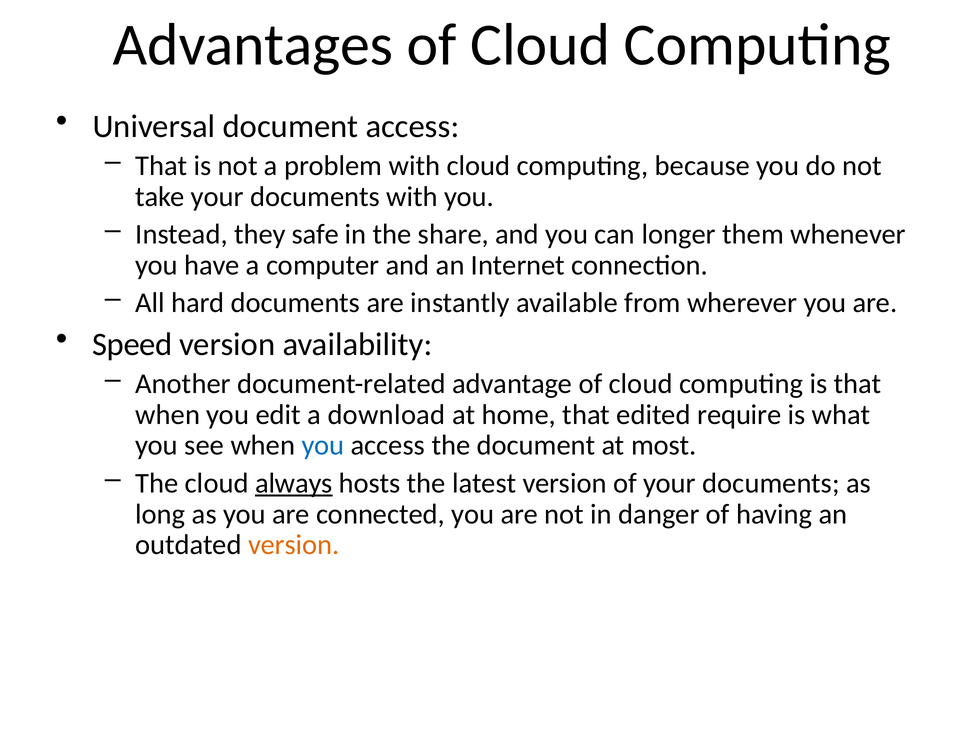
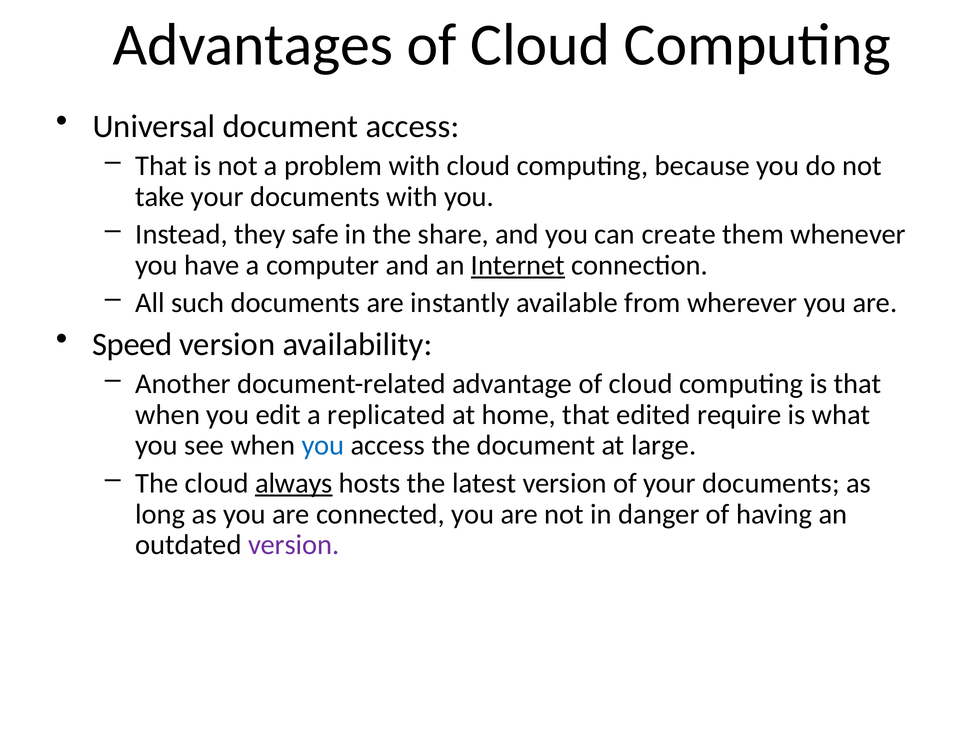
longer: longer -> create
Internet underline: none -> present
hard: hard -> such
download: download -> replicated
most: most -> large
version at (294, 545) colour: orange -> purple
